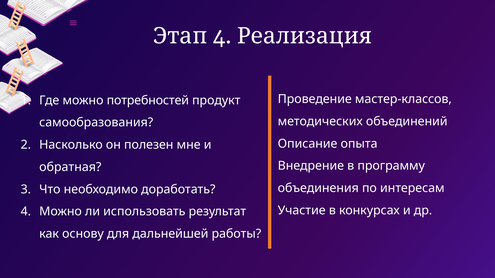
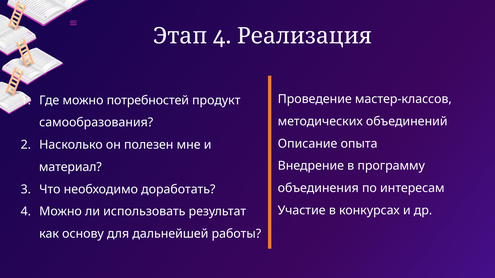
обратная: обратная -> материал
